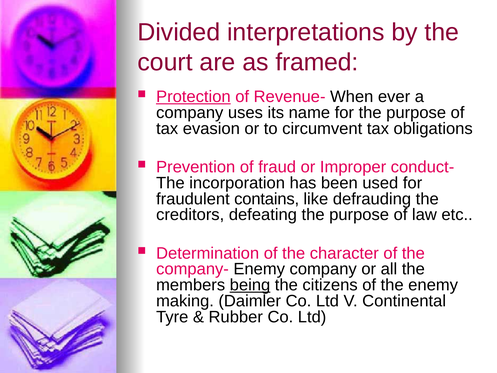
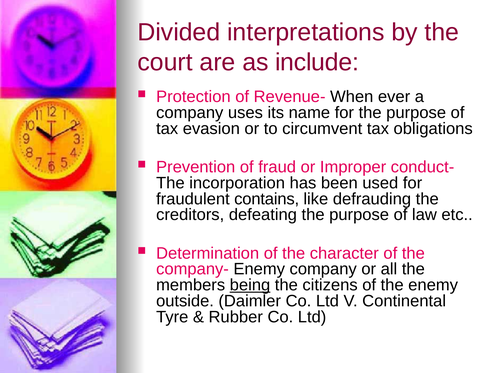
framed: framed -> include
Protection underline: present -> none
making: making -> outside
